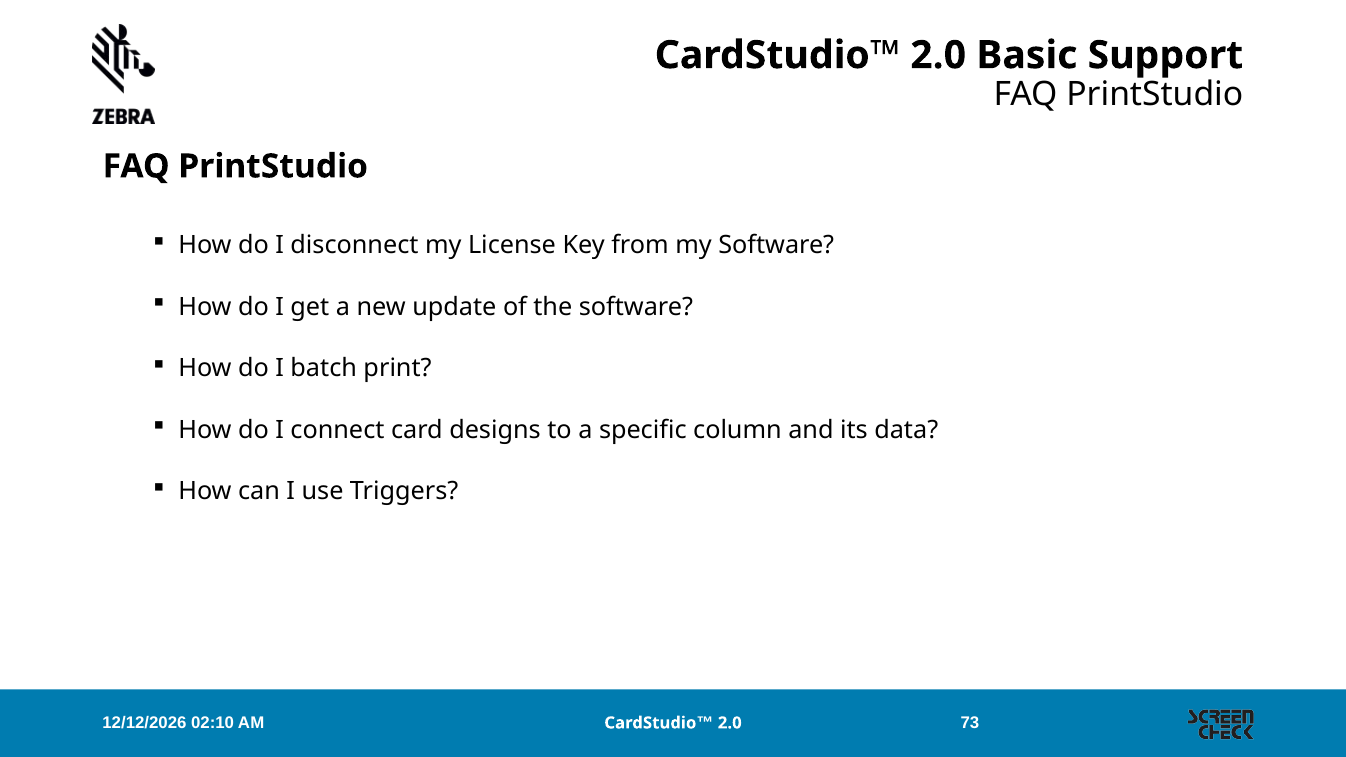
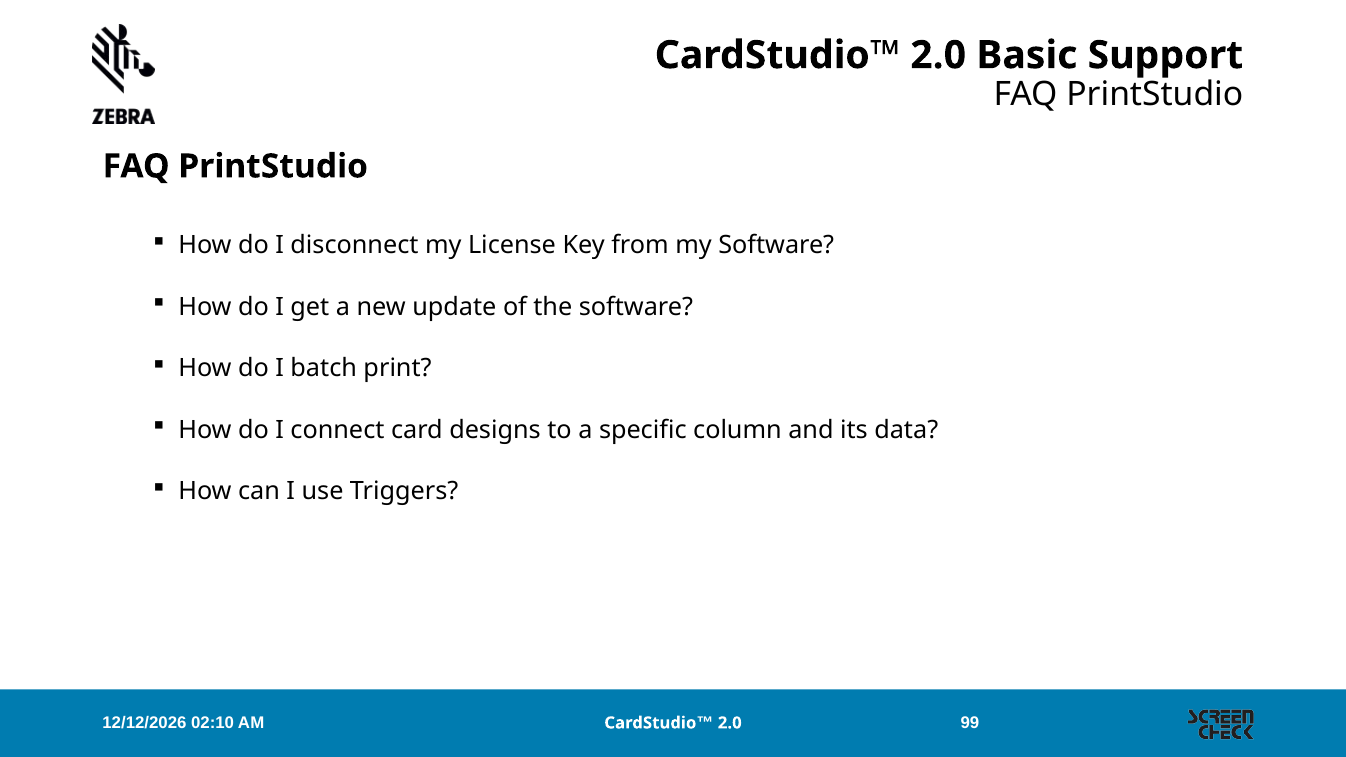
73: 73 -> 99
